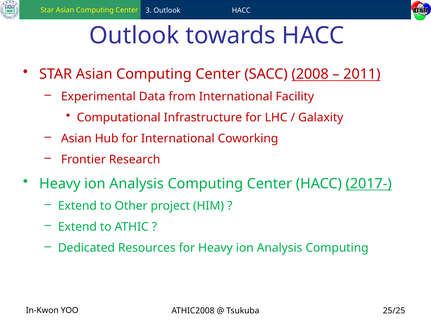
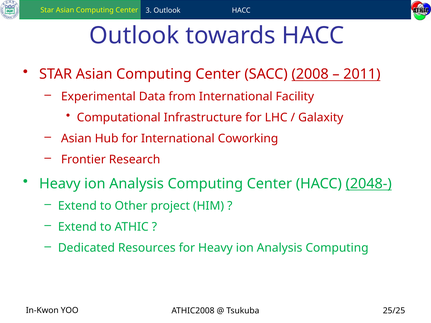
2017-: 2017- -> 2048-
